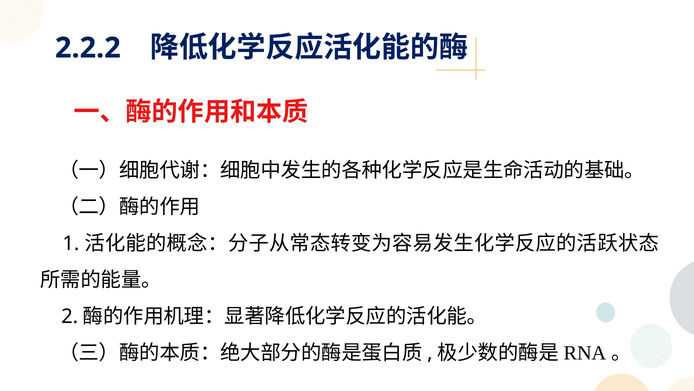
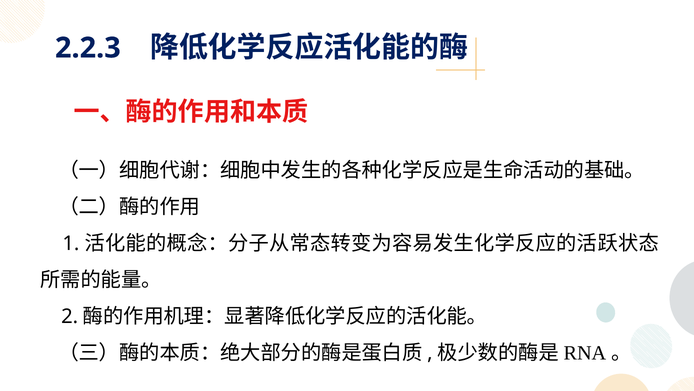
2.2.2: 2.2.2 -> 2.2.3
